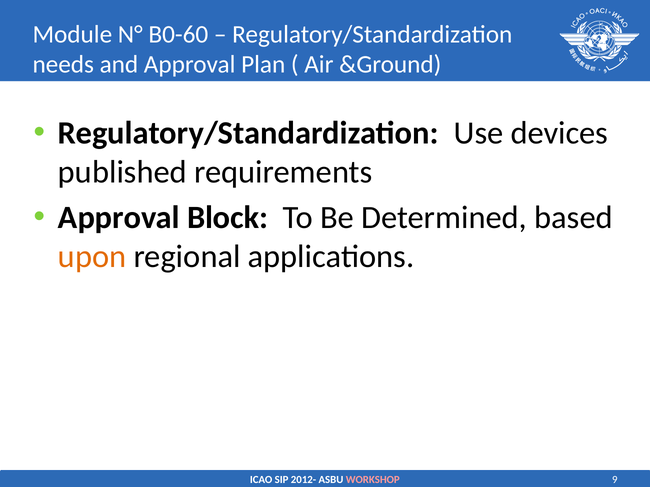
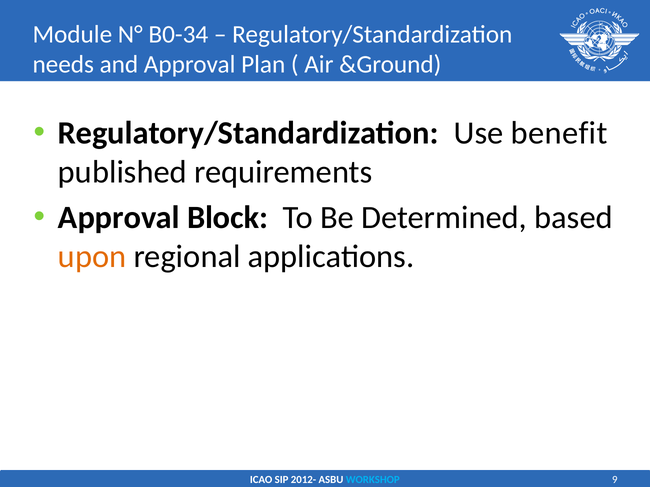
B0-60: B0-60 -> B0-34
devices: devices -> benefit
WORKSHOP colour: pink -> light blue
